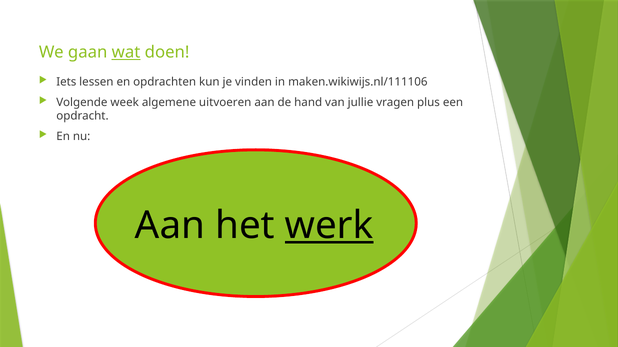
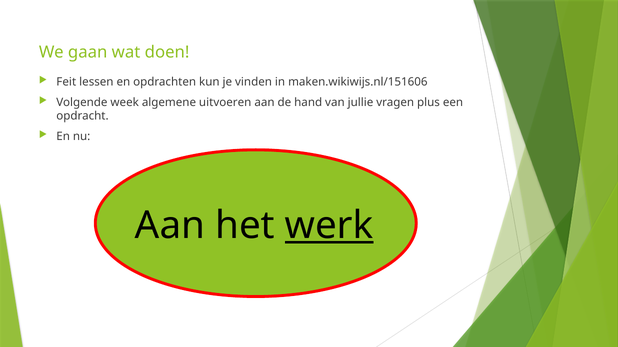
wat underline: present -> none
Iets: Iets -> Feit
maken.wikiwijs.nl/111106: maken.wikiwijs.nl/111106 -> maken.wikiwijs.nl/151606
